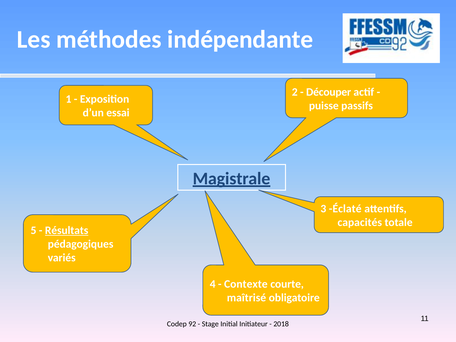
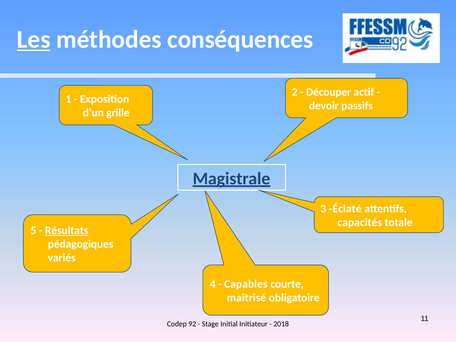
Les underline: none -> present
indépendante: indépendante -> conséquences
puisse: puisse -> devoir
essai: essai -> grille
Contexte: Contexte -> Capables
